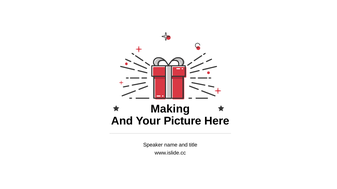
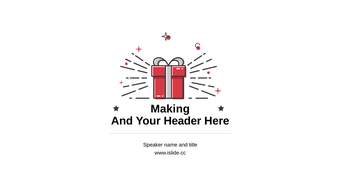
Picture: Picture -> Header
